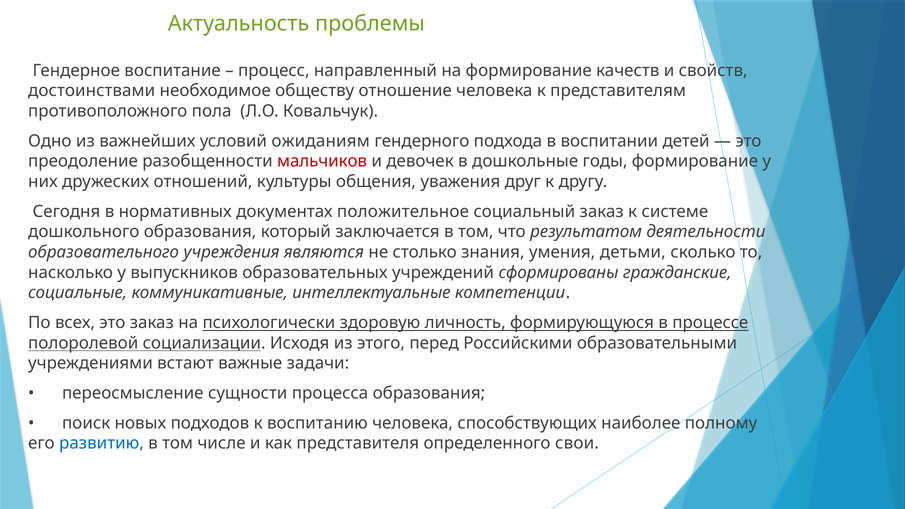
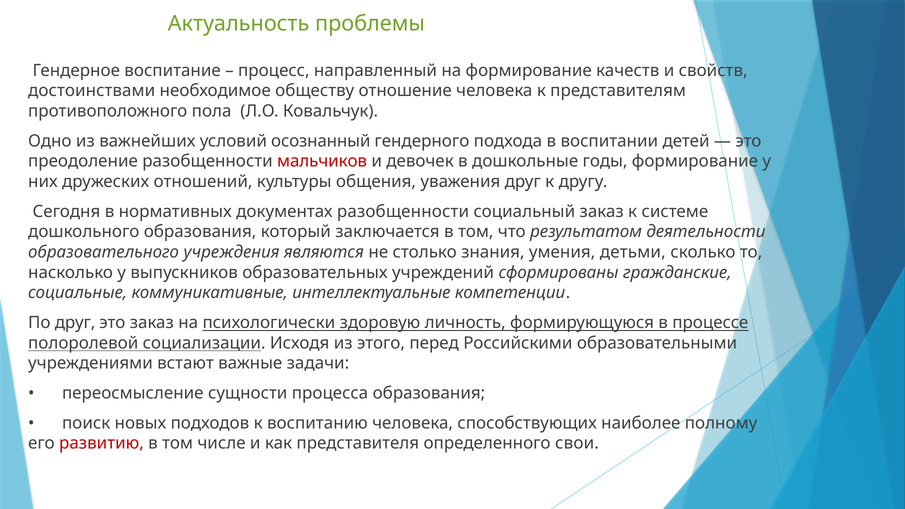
ожиданиям: ожиданиям -> осознанный
документах положительное: положительное -> разобщенности
По всех: всех -> друг
развитию colour: blue -> red
